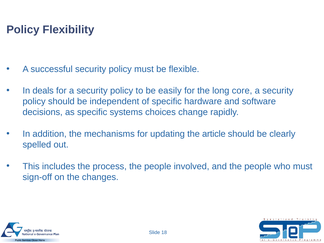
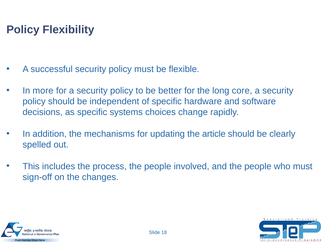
deals: deals -> more
easily: easily -> better
